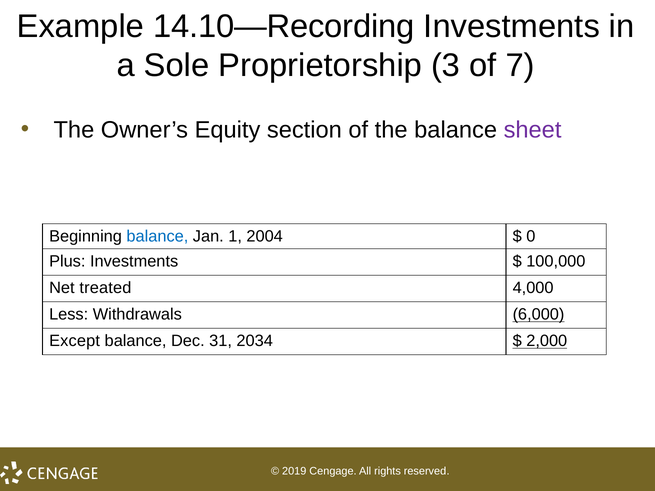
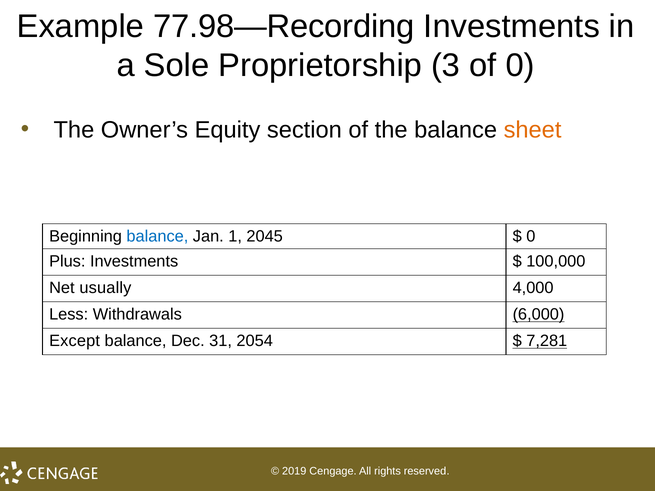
14.10—Recording: 14.10—Recording -> 77.98—Recording
of 7: 7 -> 0
sheet colour: purple -> orange
2004: 2004 -> 2045
treated: treated -> usually
2034: 2034 -> 2054
2,000: 2,000 -> 7,281
